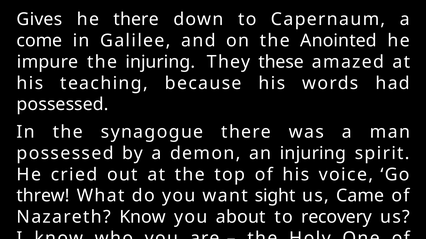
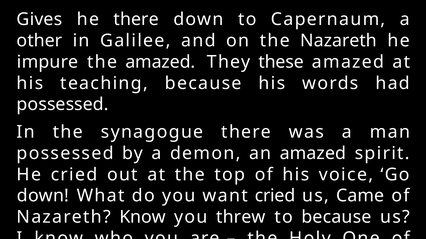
come: come -> other
the Anointed: Anointed -> Nazareth
the injuring: injuring -> amazed
an injuring: injuring -> amazed
threw at (43, 196): threw -> down
want sight: sight -> cried
about: about -> threw
to recovery: recovery -> because
